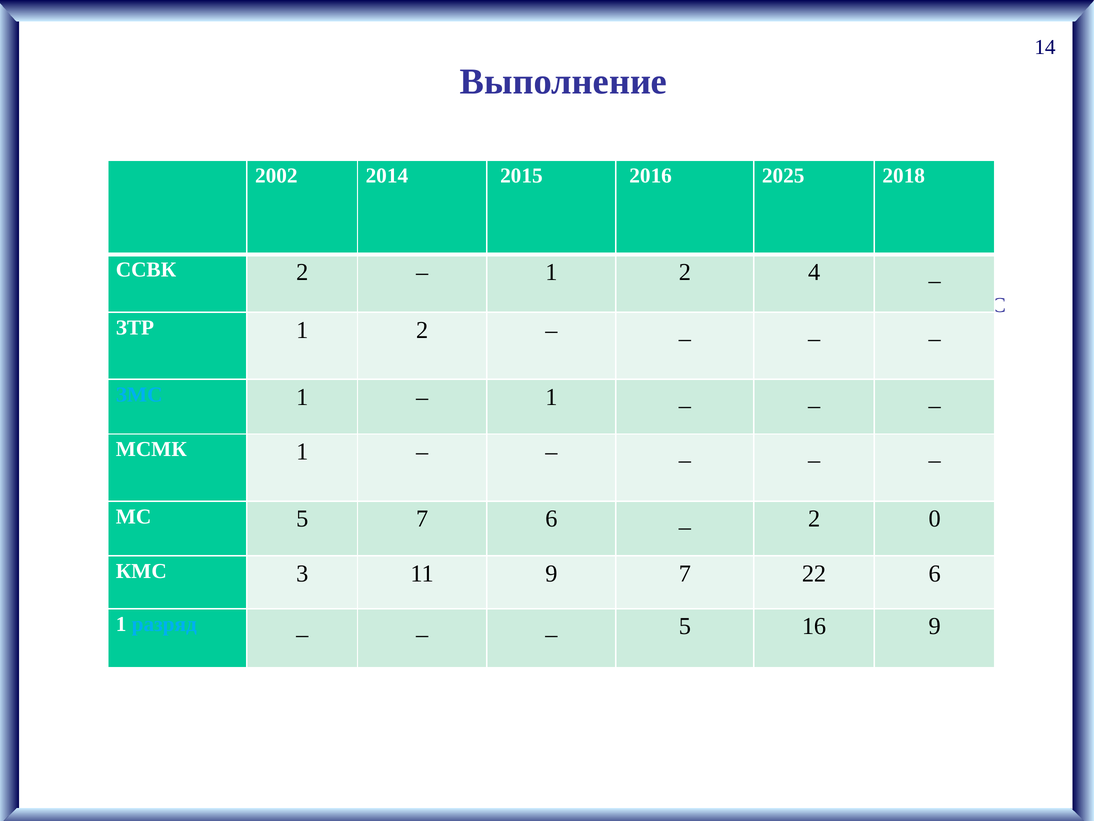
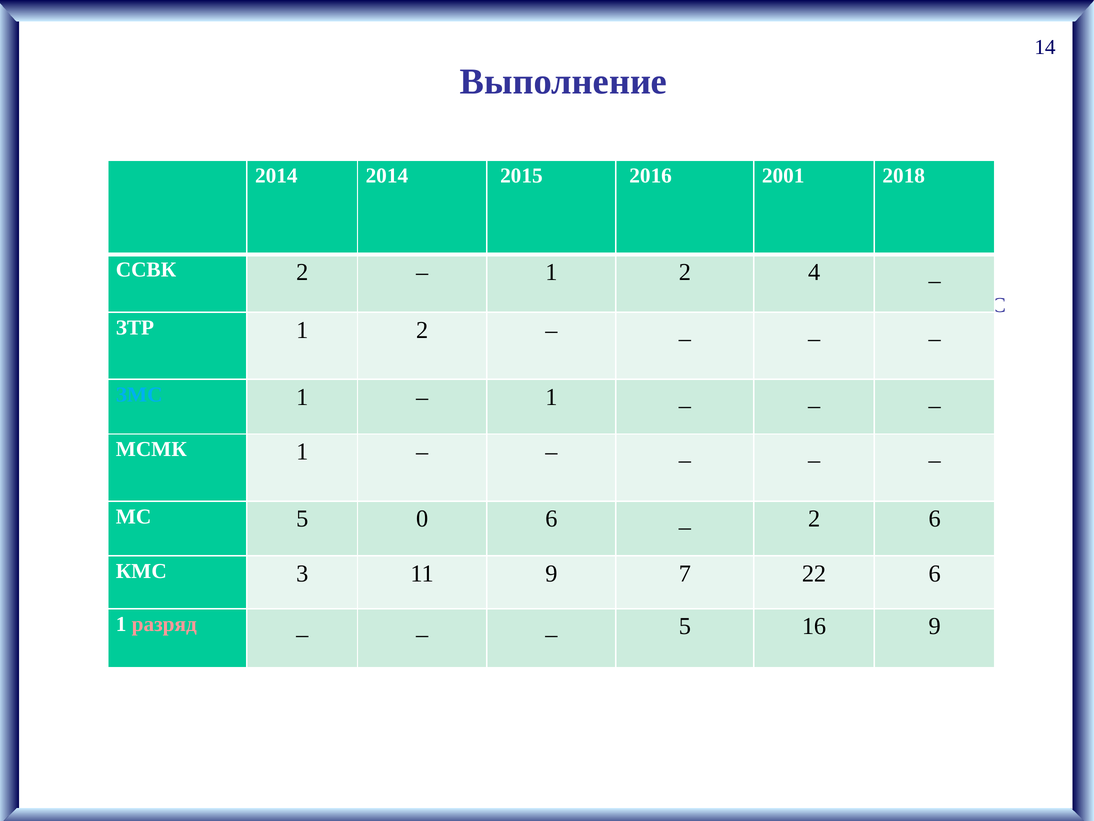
2002 at (276, 176): 2002 -> 2014
2025: 2025 -> 2001
5 7: 7 -> 0
2 0: 0 -> 6
разряд colour: light blue -> pink
